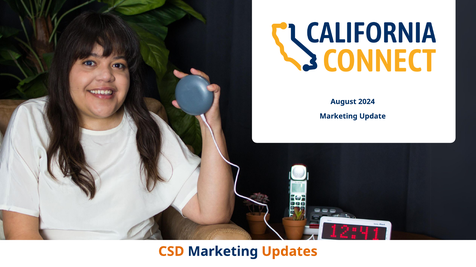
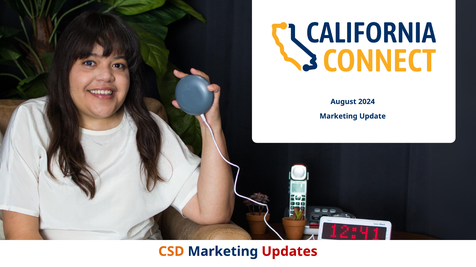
Updates colour: orange -> red
